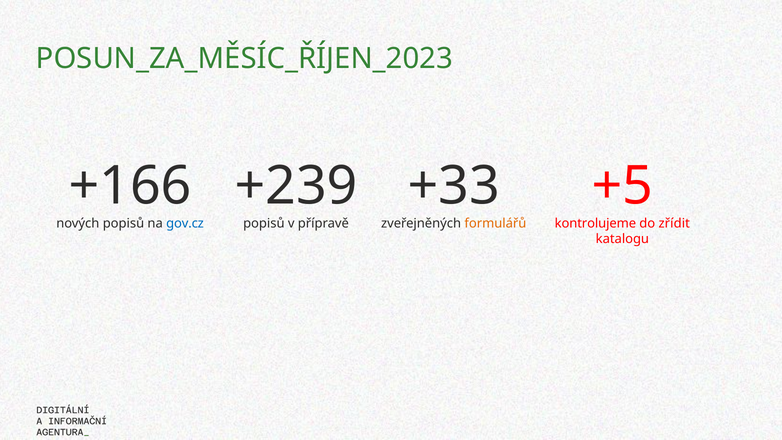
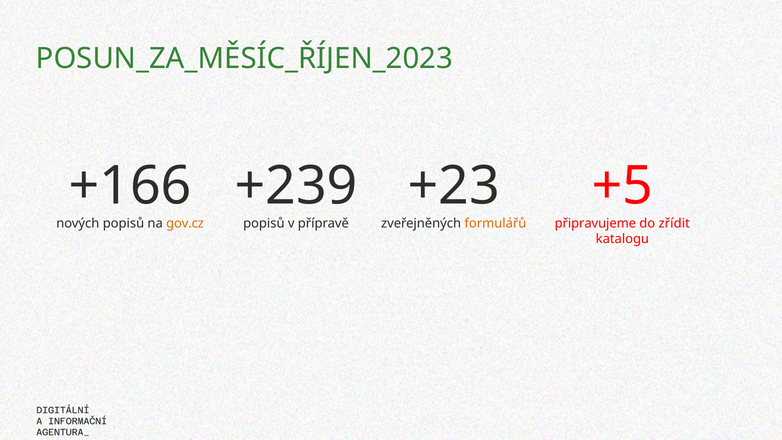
+33: +33 -> +23
gov.cz colour: blue -> orange
kontrolujeme: kontrolujeme -> připravujeme
